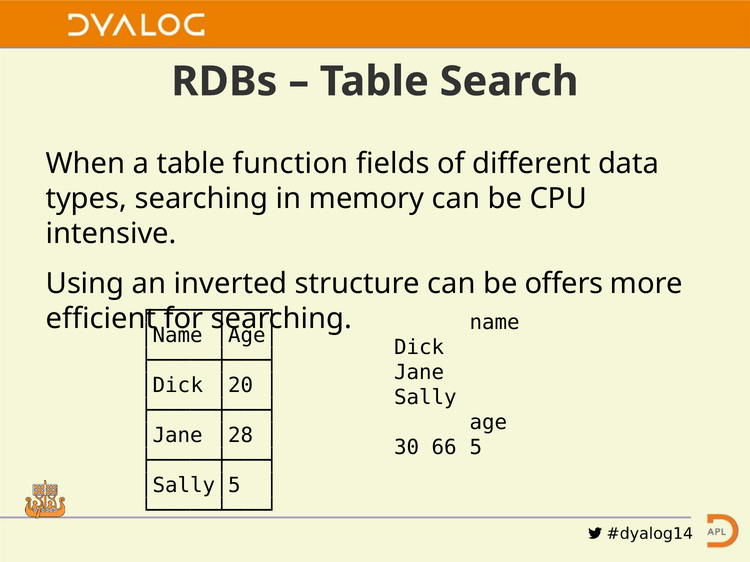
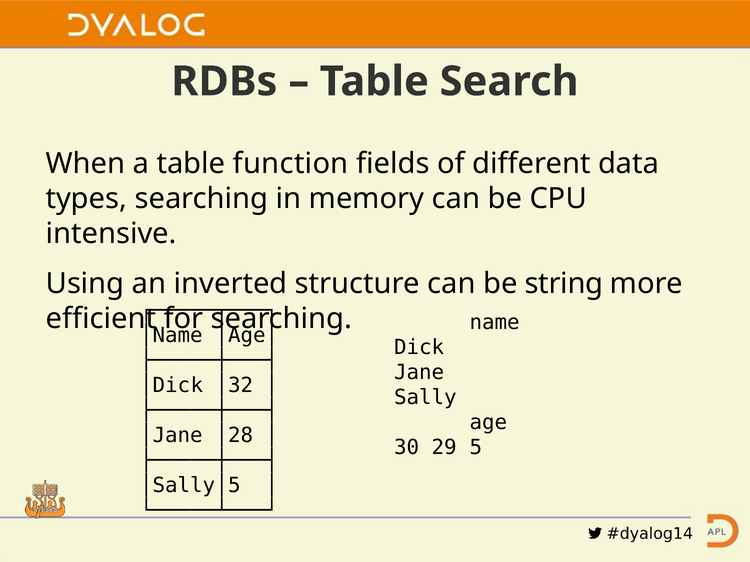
offers: offers -> string
│20: │20 -> │32
66: 66 -> 29
